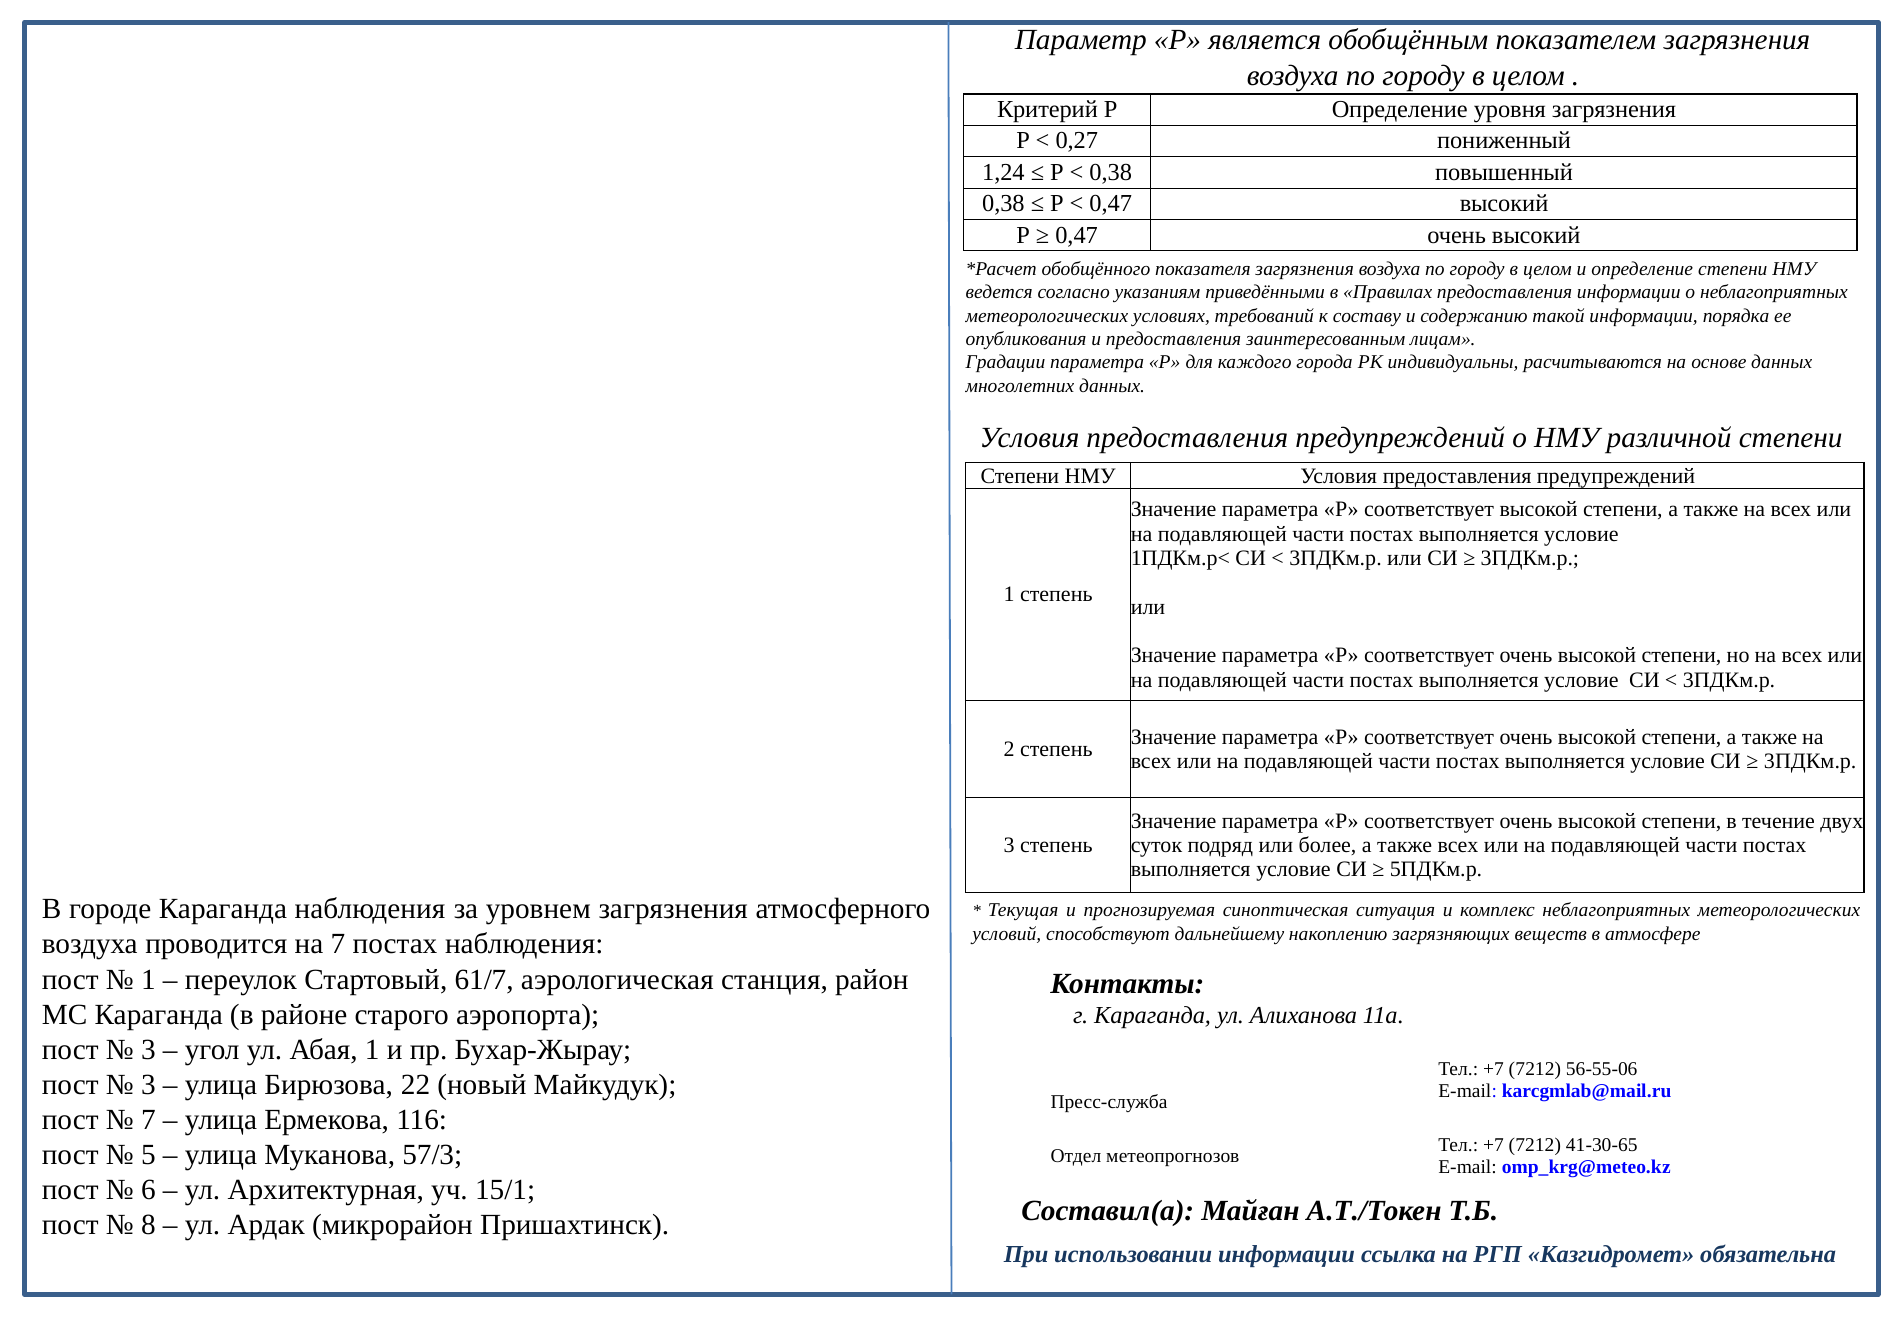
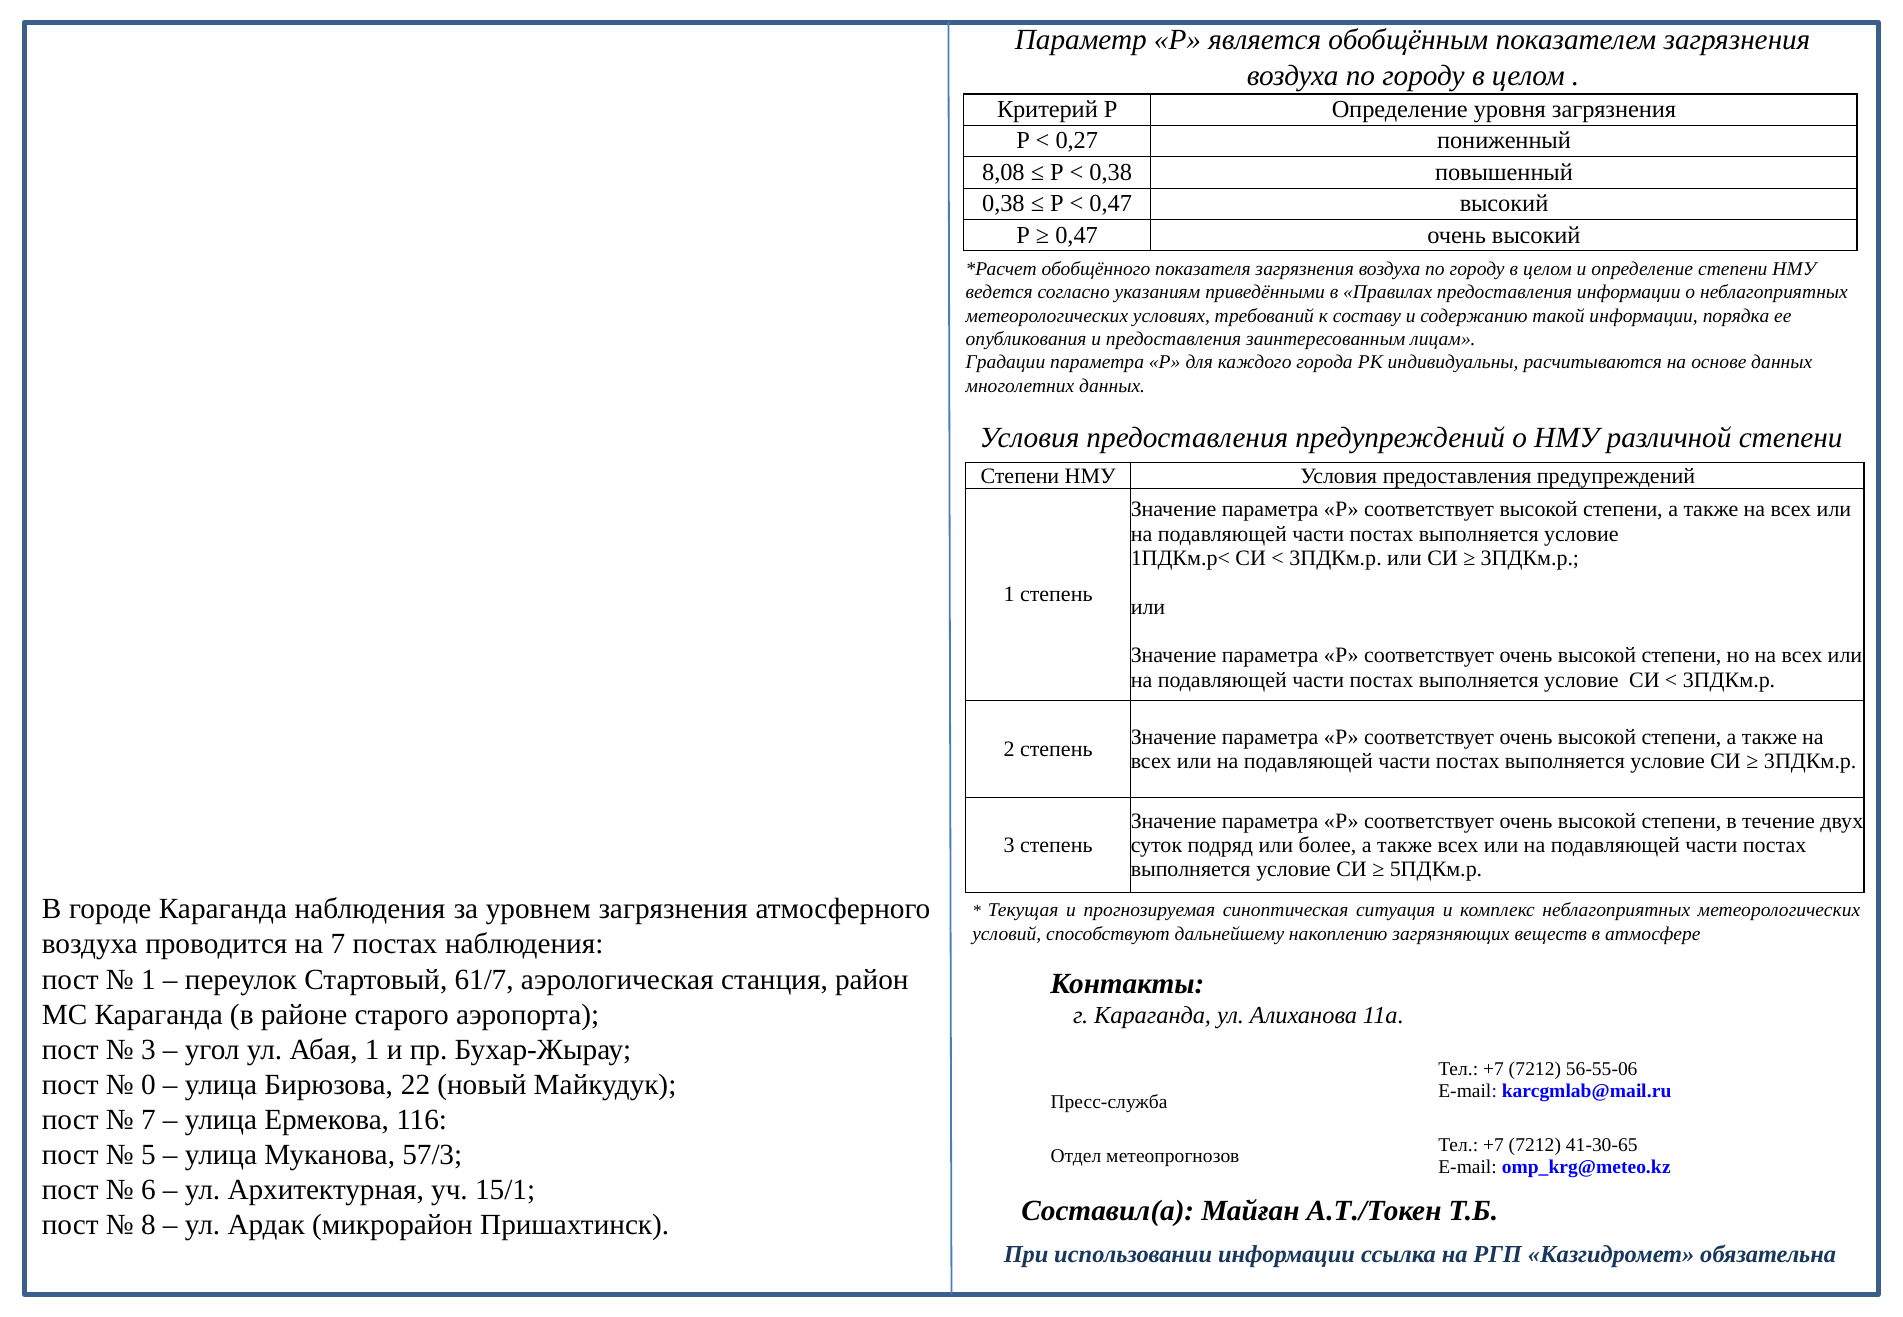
1,24: 1,24 -> 8,08
3 at (148, 1085): 3 -> 0
